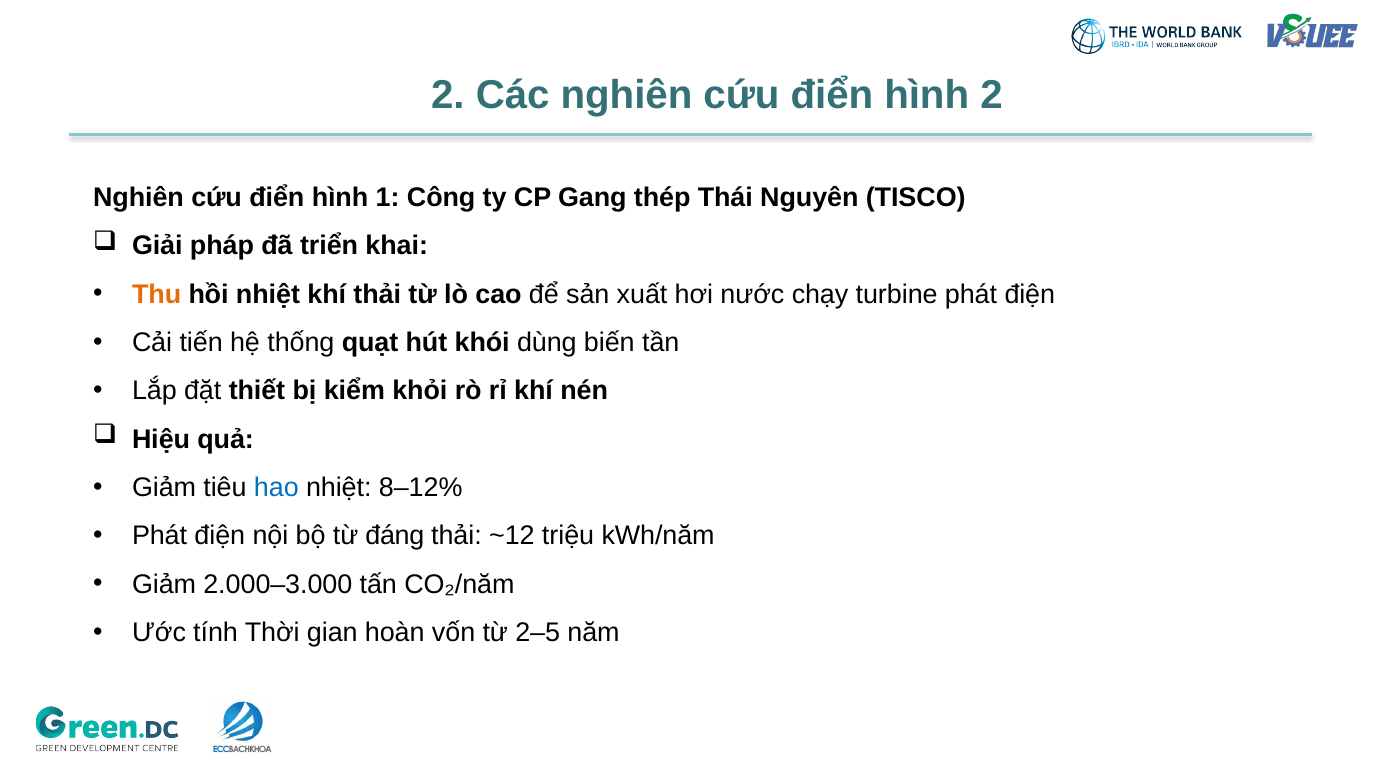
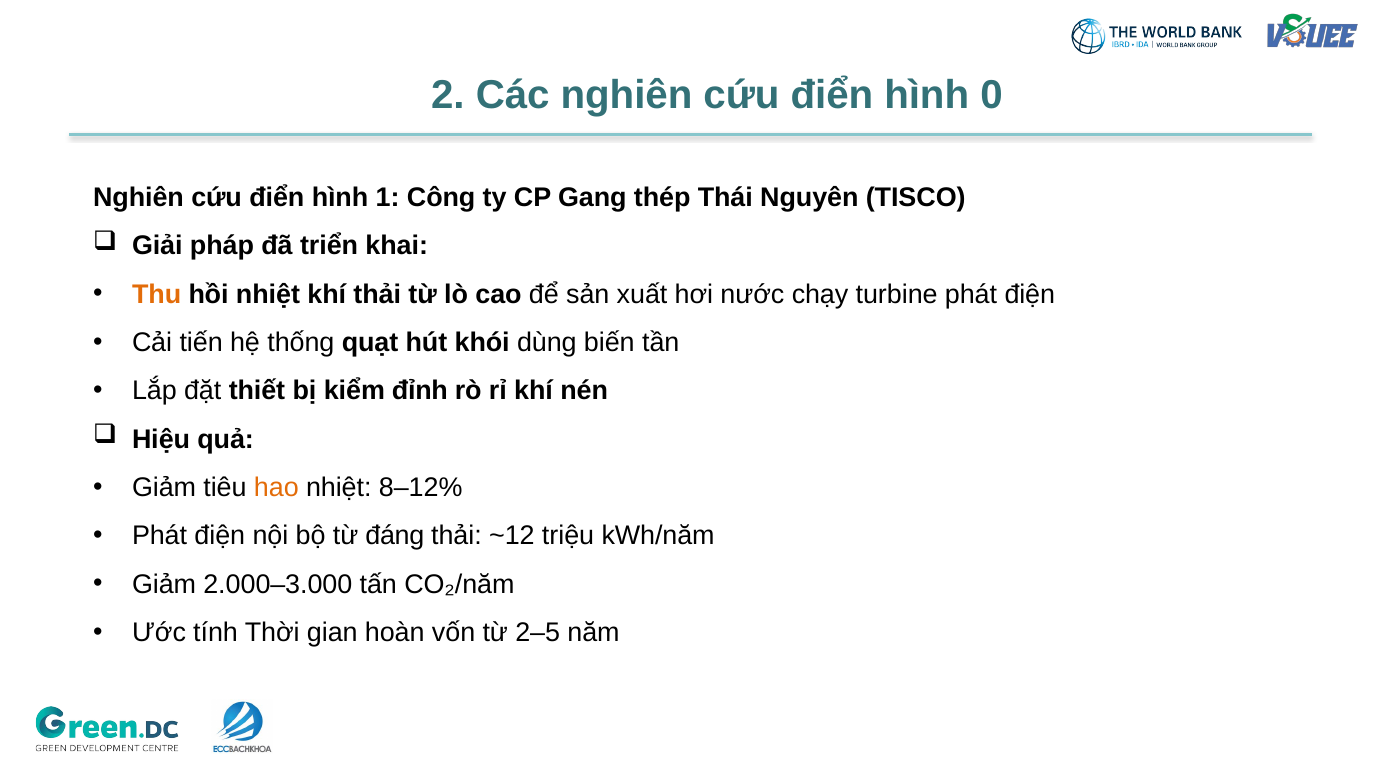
hình 2: 2 -> 0
khỏi: khỏi -> đỉnh
hao colour: blue -> orange
